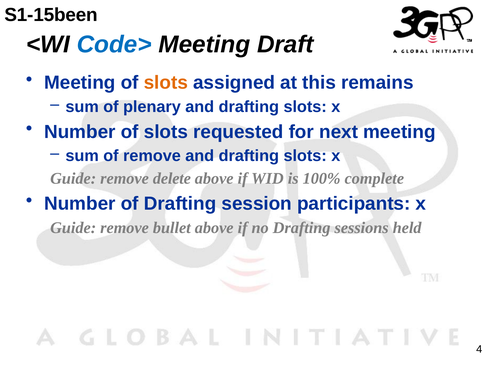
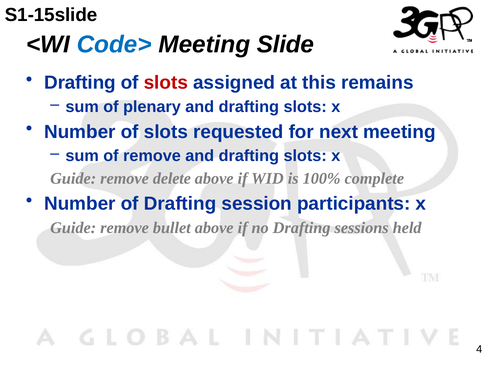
S1-15been: S1-15been -> S1-15slide
Draft: Draft -> Slide
Meeting at (80, 83): Meeting -> Drafting
slots at (166, 83) colour: orange -> red
